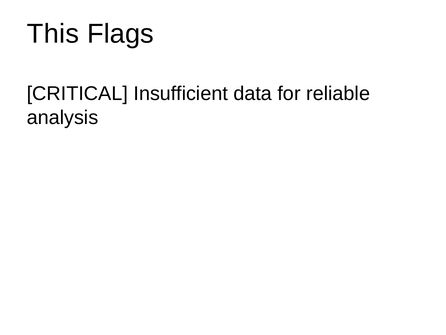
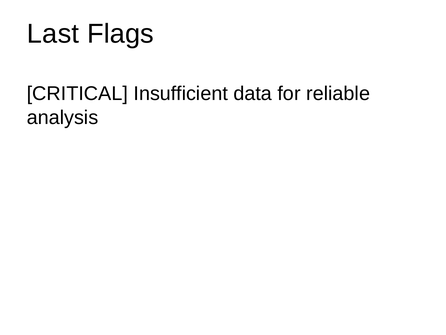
This: This -> Last
